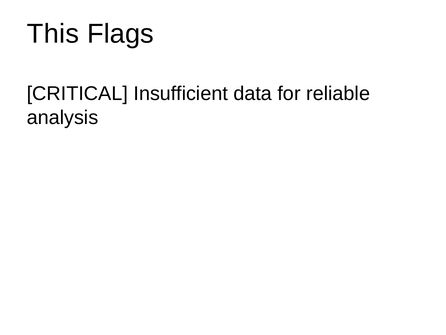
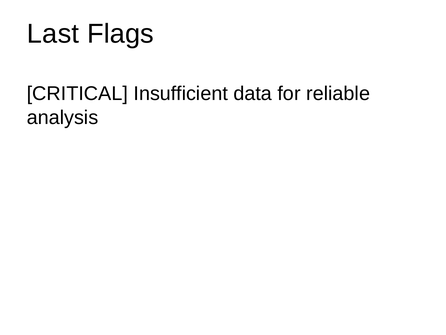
This: This -> Last
